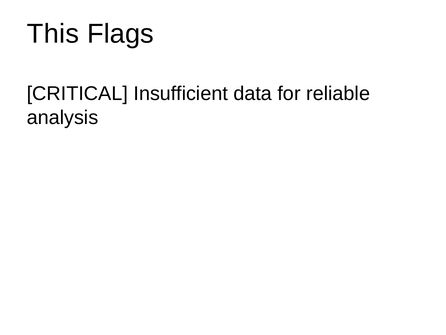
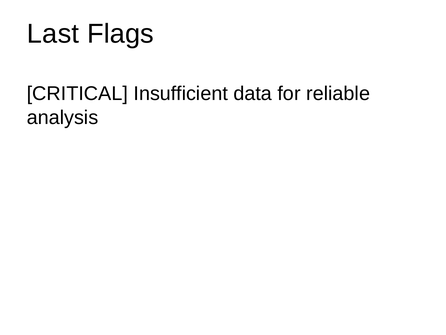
This: This -> Last
